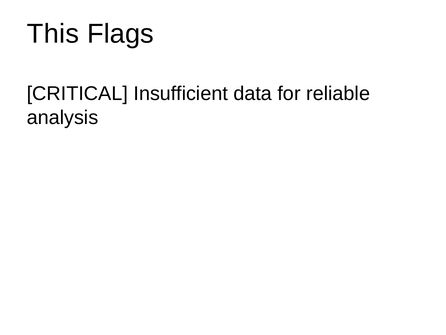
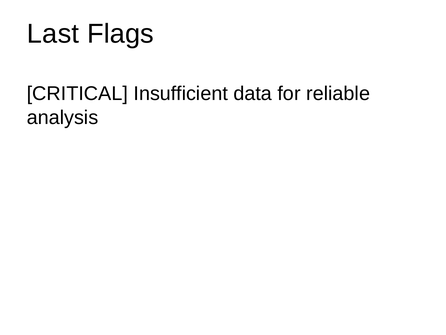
This: This -> Last
